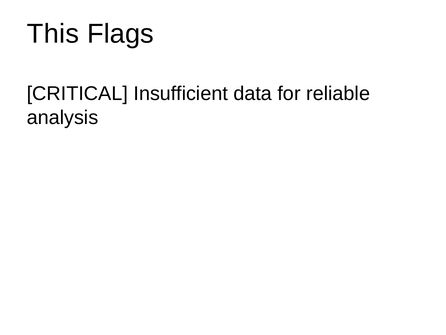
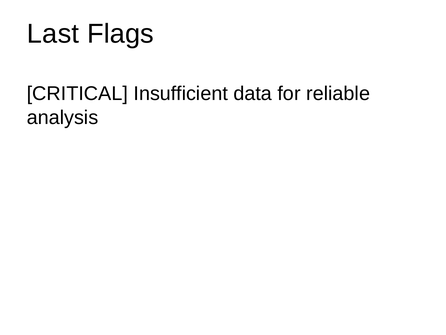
This: This -> Last
